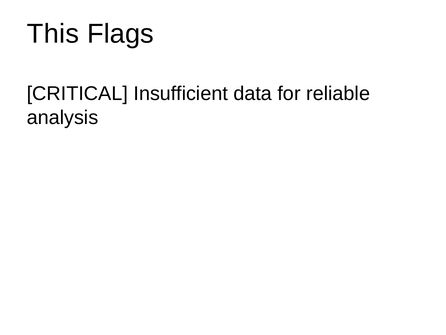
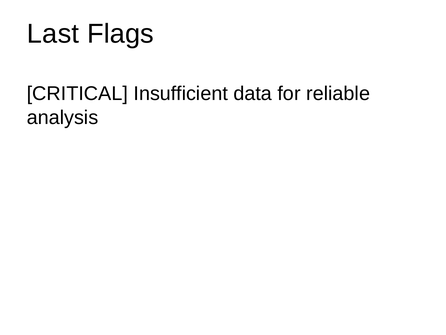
This: This -> Last
